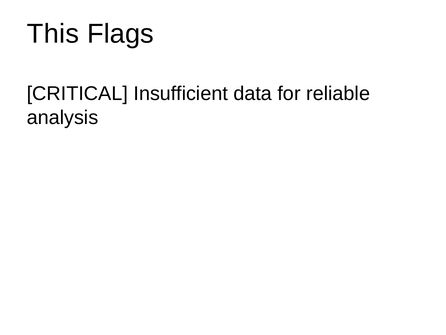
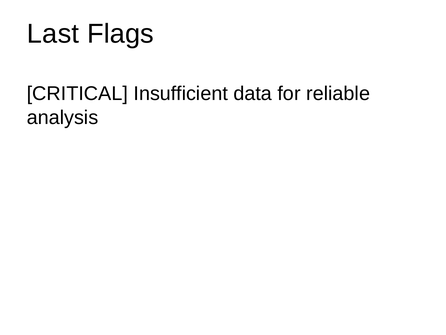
This: This -> Last
